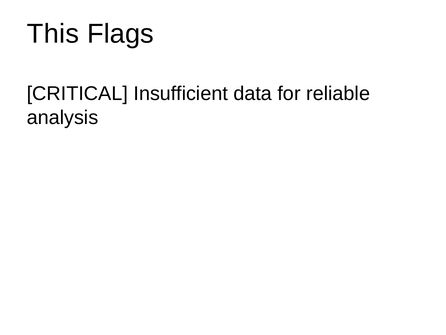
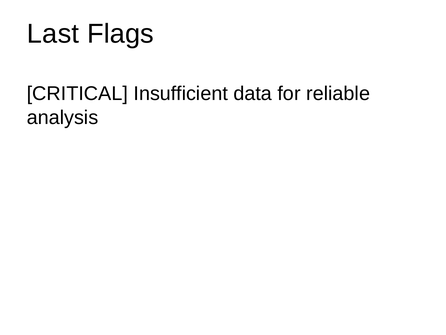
This: This -> Last
